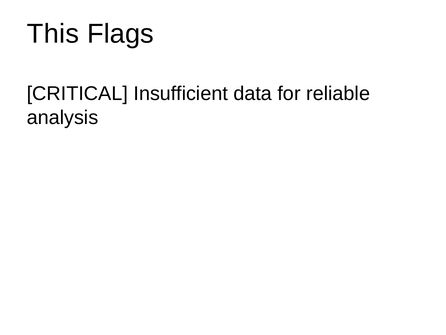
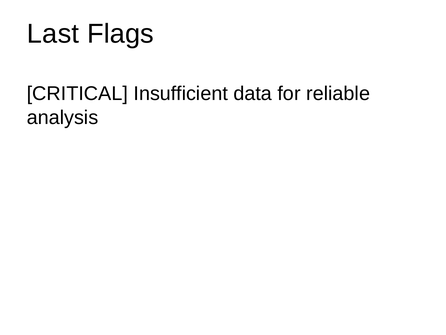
This: This -> Last
